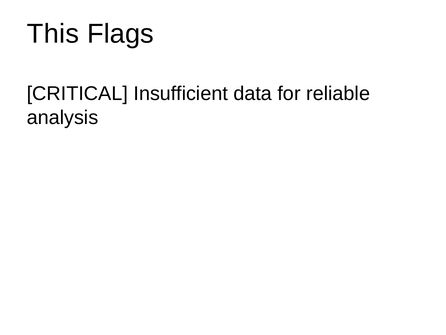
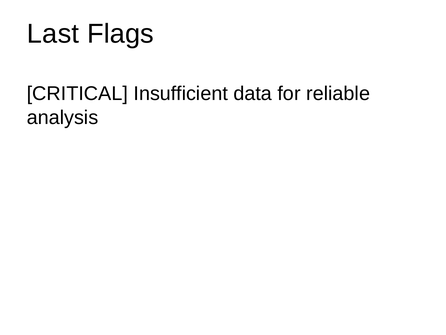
This: This -> Last
